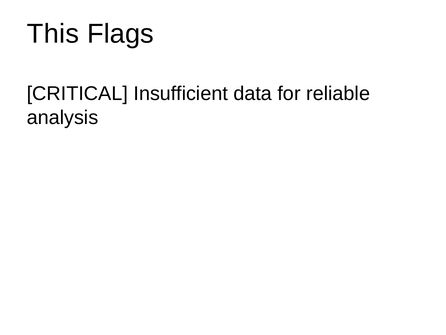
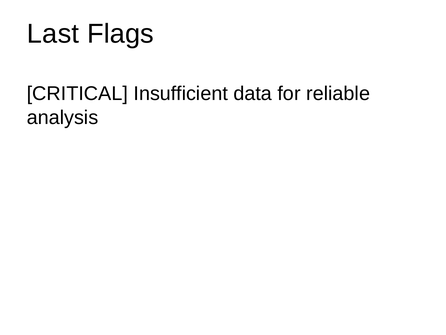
This: This -> Last
